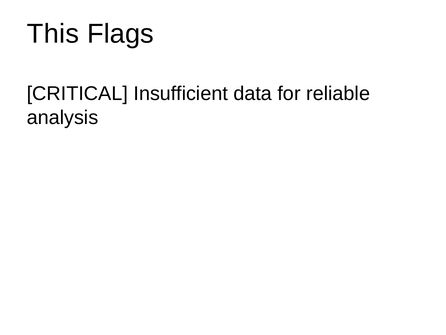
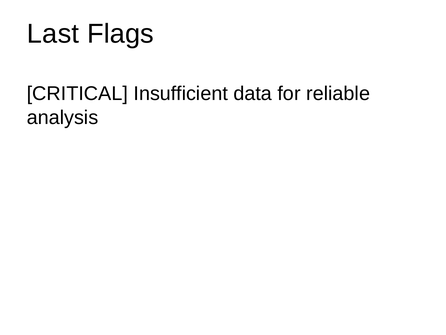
This: This -> Last
